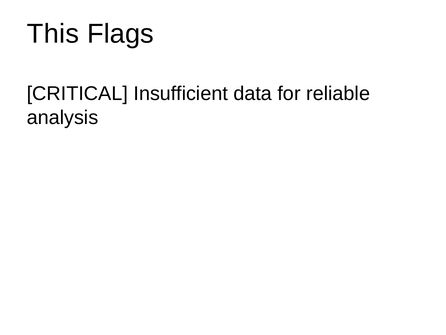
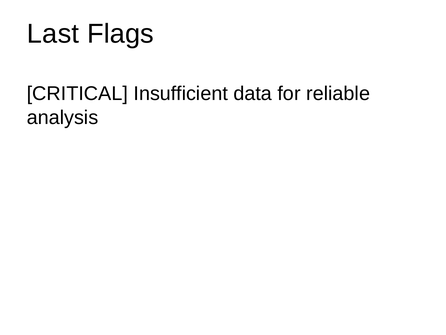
This: This -> Last
